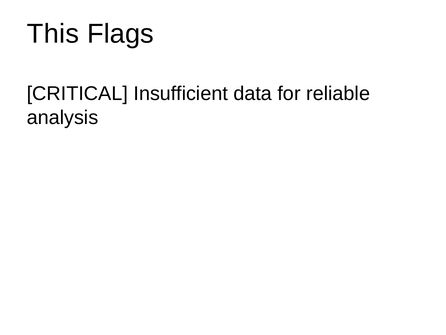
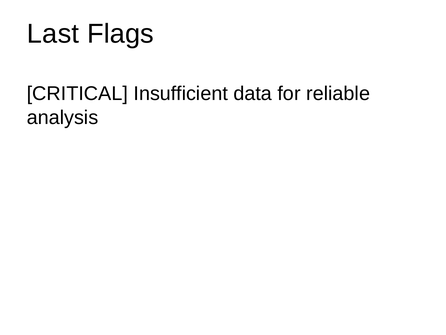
This: This -> Last
